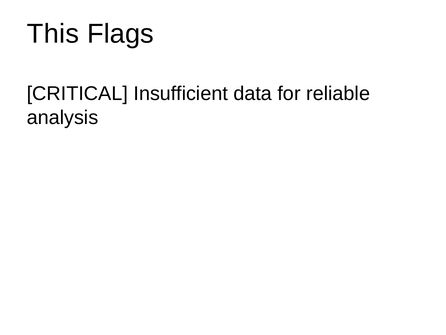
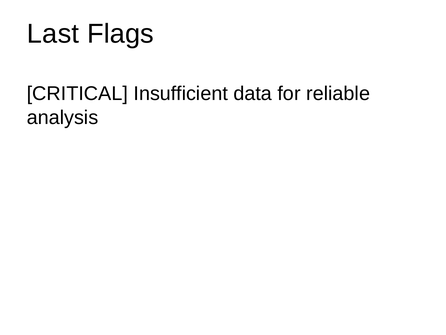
This: This -> Last
